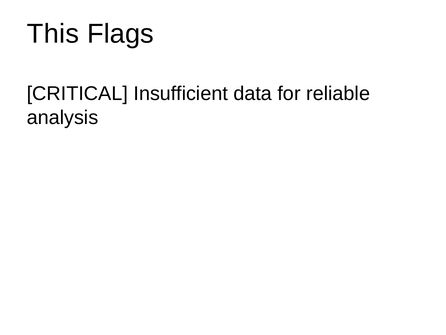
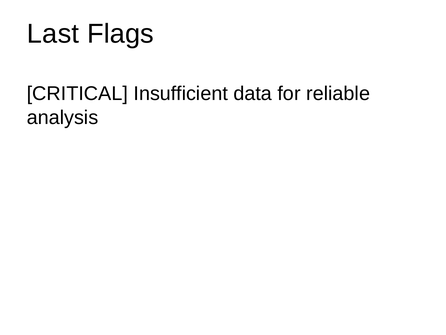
This: This -> Last
